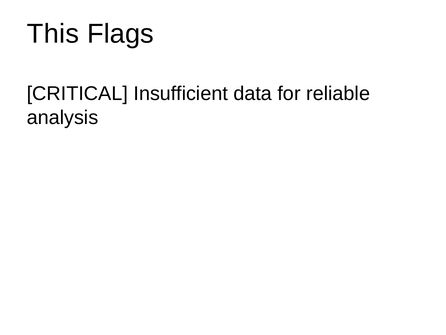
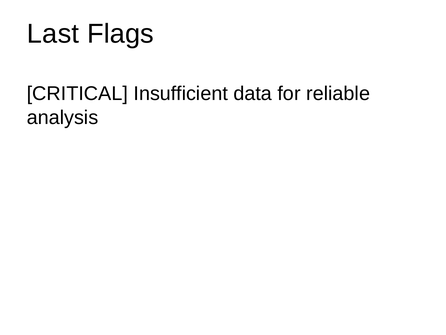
This: This -> Last
